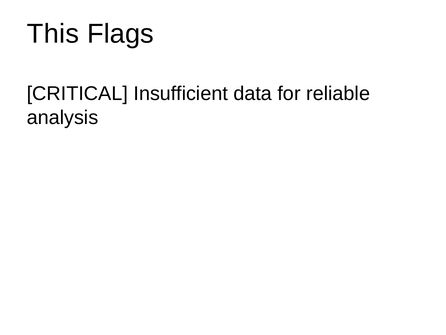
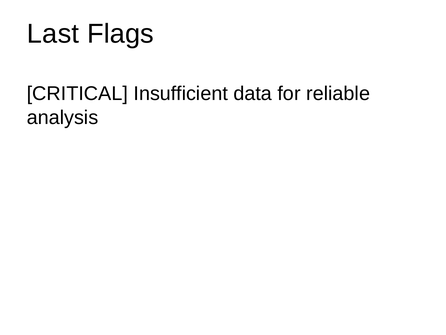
This: This -> Last
